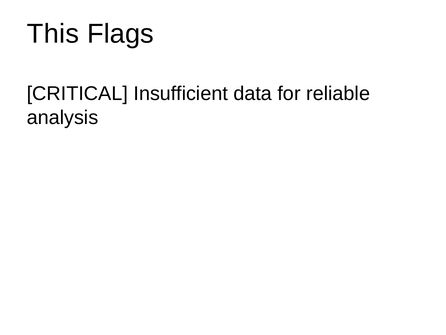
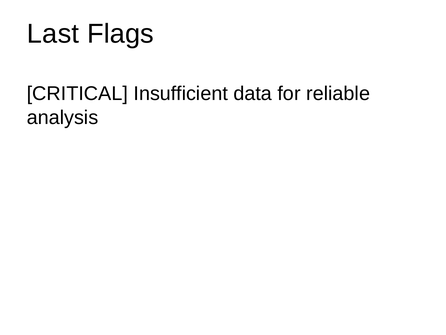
This: This -> Last
